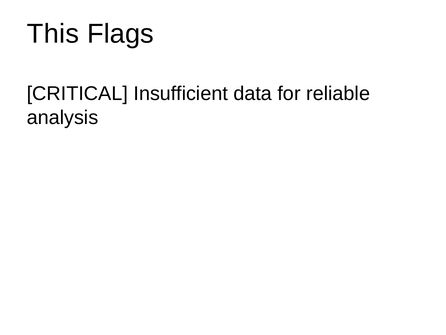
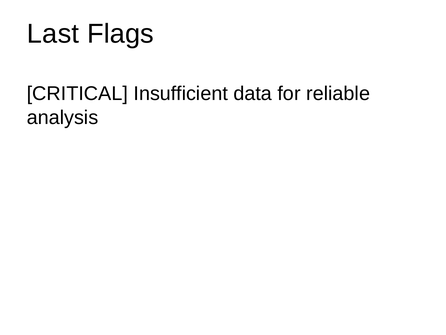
This: This -> Last
